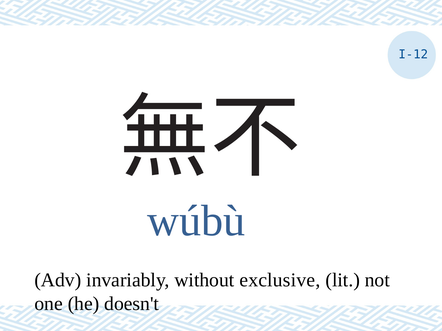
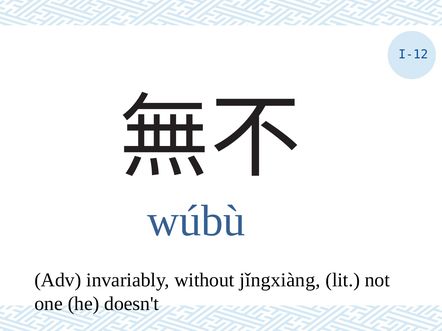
exclusive: exclusive -> jǐngxiàng
